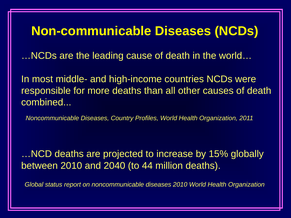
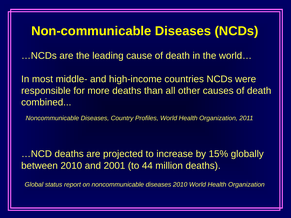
2040: 2040 -> 2001
